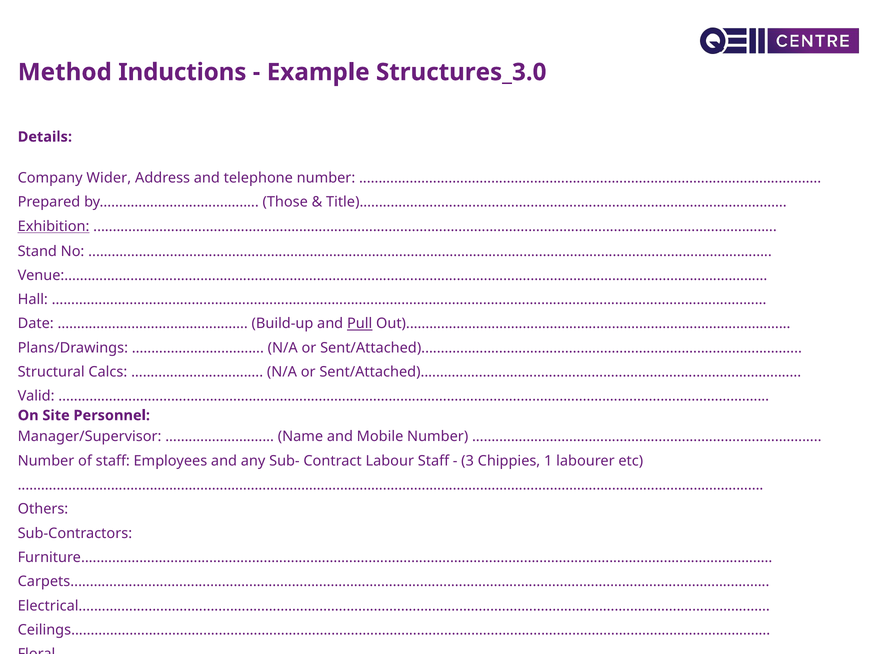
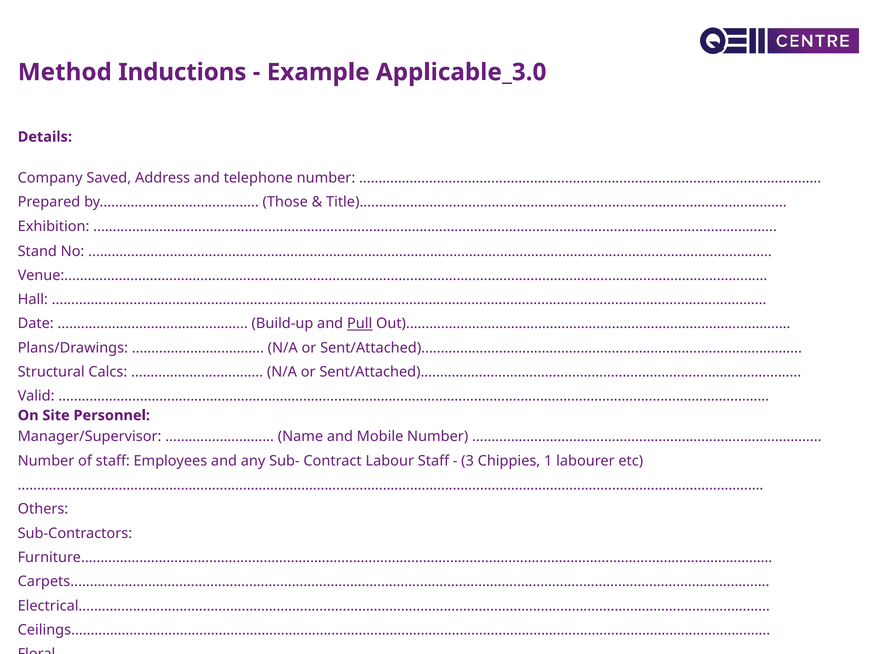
Structures_3.0: Structures_3.0 -> Applicable_3.0
Wider: Wider -> Saved
Exhibition underline: present -> none
